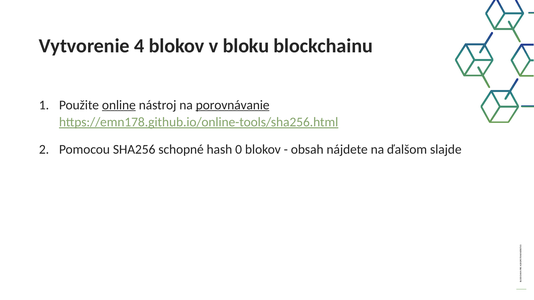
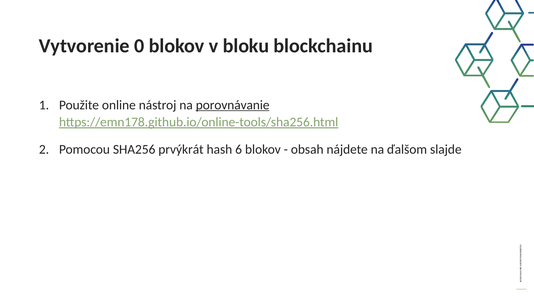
4: 4 -> 0
online underline: present -> none
schopné: schopné -> prvýkrát
0: 0 -> 6
